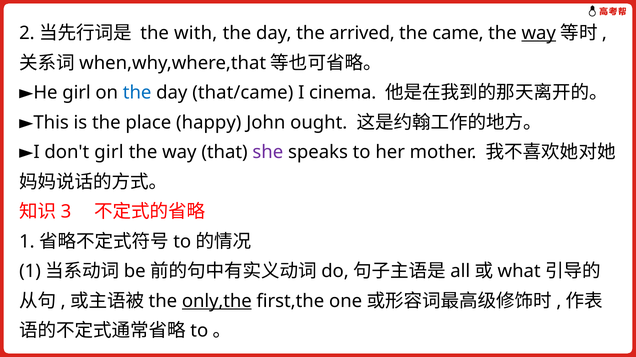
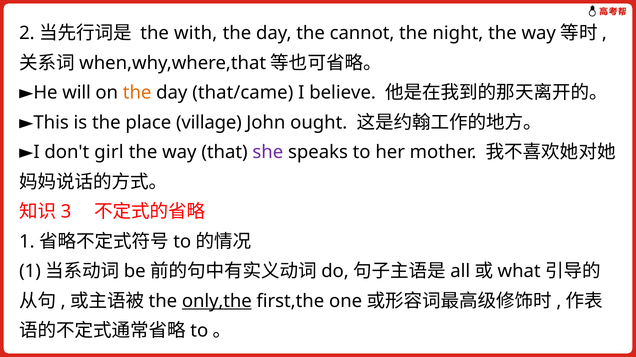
arrived: arrived -> cannot
came: came -> night
way at (539, 33) underline: present -> none
girl at (77, 93): girl -> will
the at (137, 93) colour: blue -> orange
cinema: cinema -> believe
happy: happy -> village
